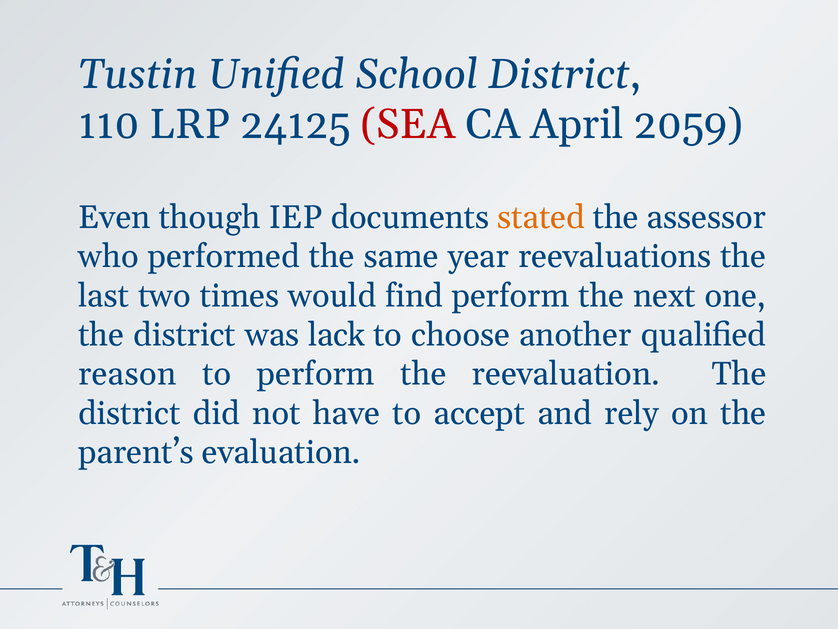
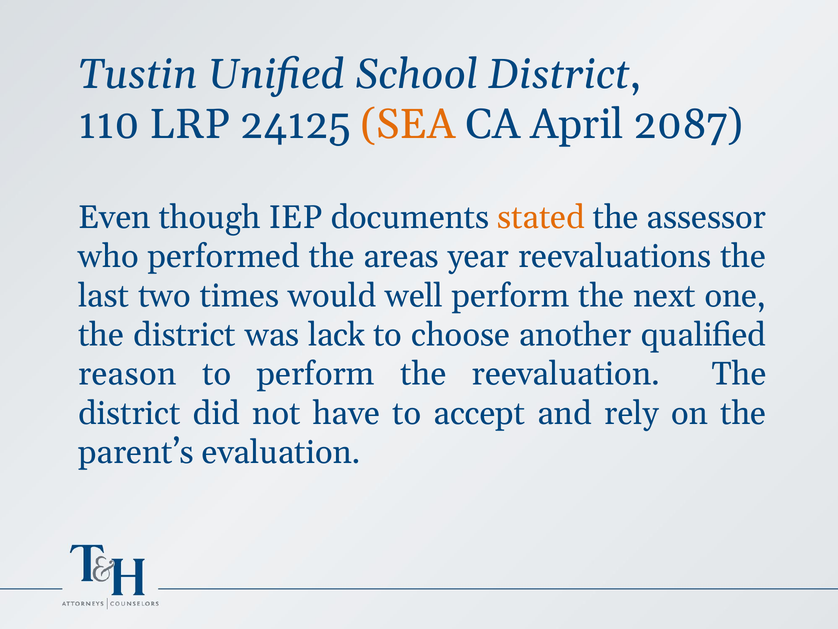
SEA colour: red -> orange
2059: 2059 -> 2087
same: same -> areas
find: find -> well
